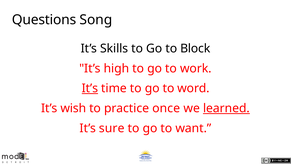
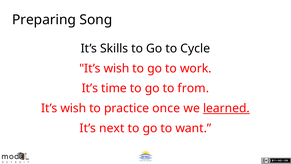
Questions: Questions -> Preparing
Block: Block -> Cycle
high at (116, 68): high -> wish
It’s at (90, 88) underline: present -> none
word: word -> from
sure: sure -> next
